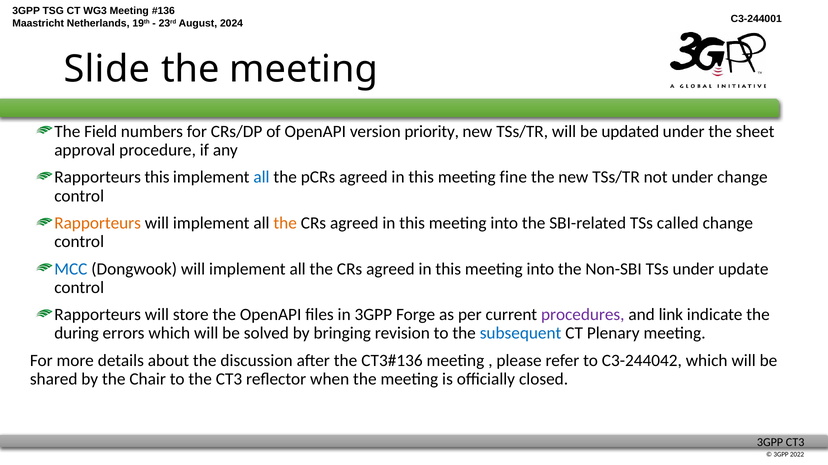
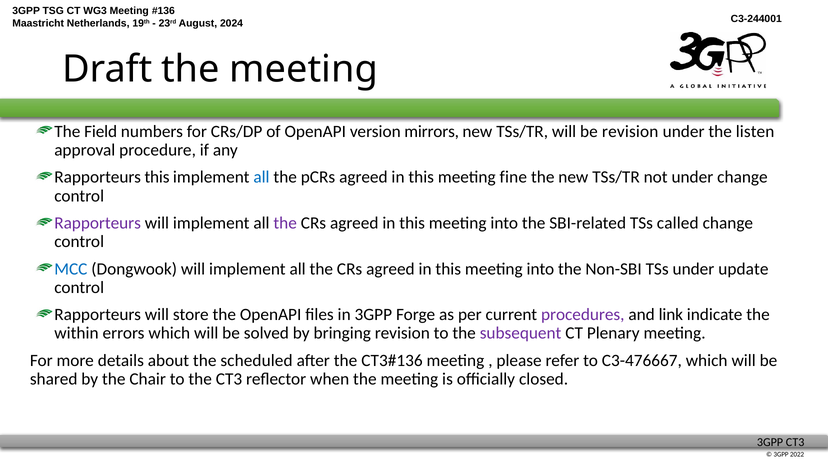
Slide: Slide -> Draft
priority: priority -> mirrors
be updated: updated -> revision
sheet: sheet -> listen
Rapporteurs at (98, 223) colour: orange -> purple
the at (285, 223) colour: orange -> purple
during: during -> within
subsequent colour: blue -> purple
discussion: discussion -> scheduled
C3-244042: C3-244042 -> C3-476667
